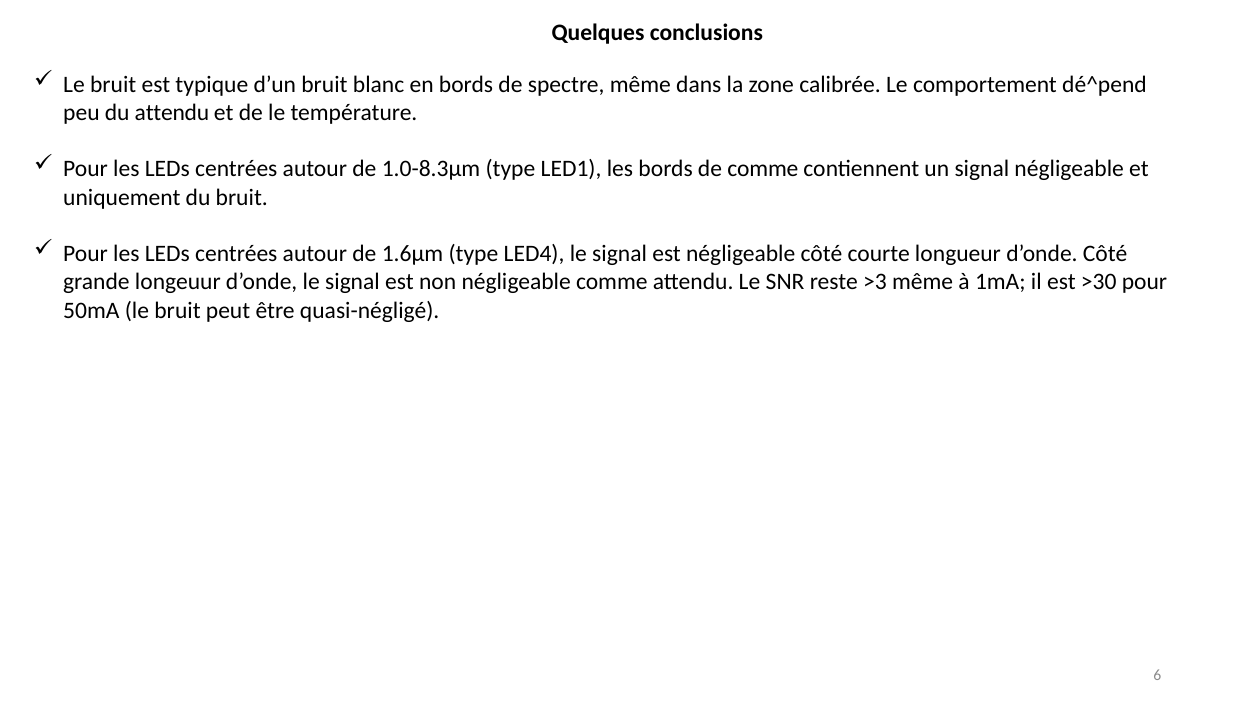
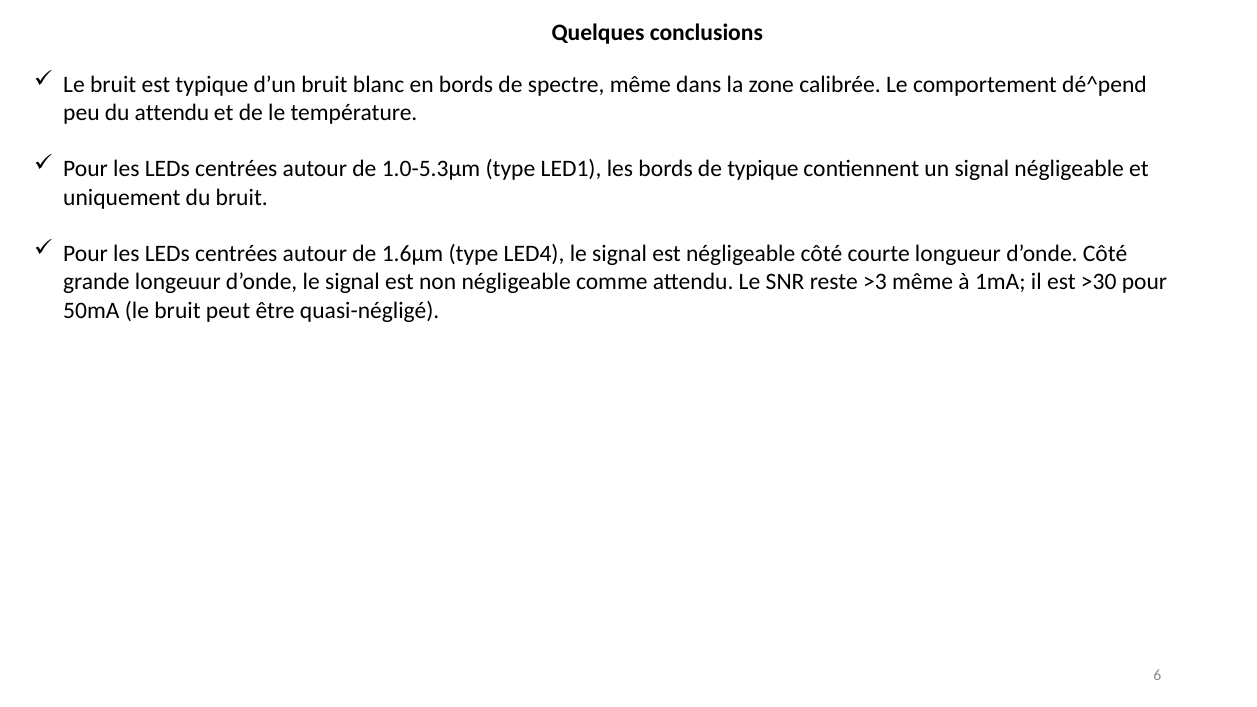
1.0-8.3µm: 1.0-8.3µm -> 1.0-5.3µm
de comme: comme -> typique
